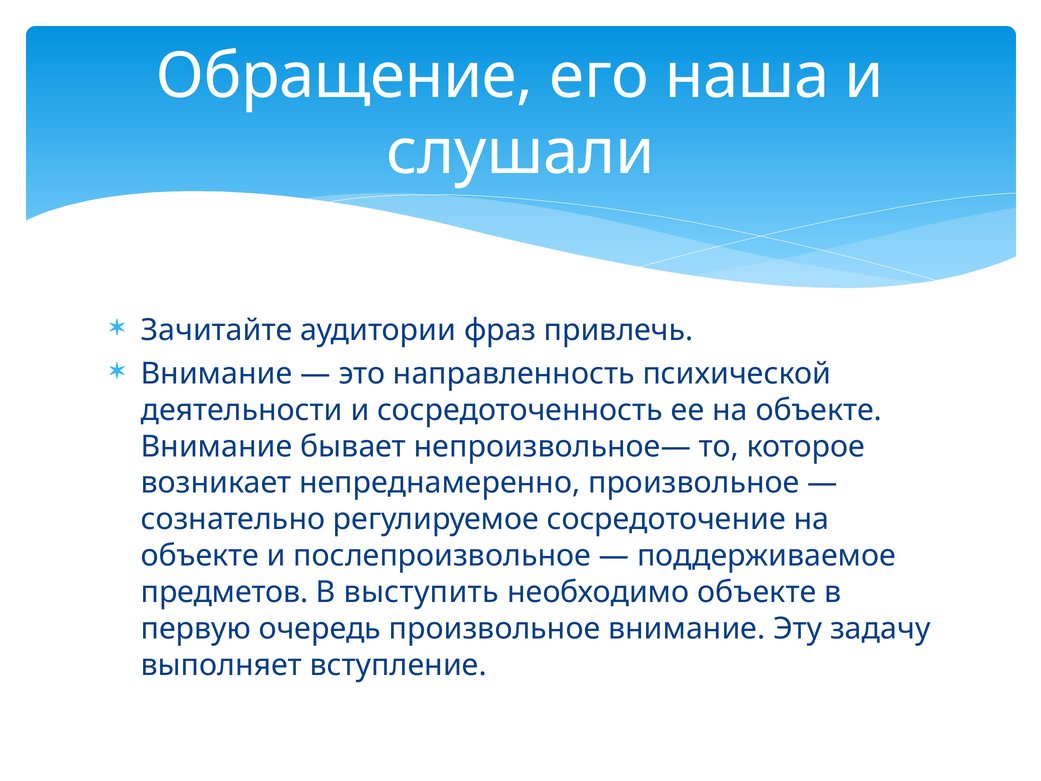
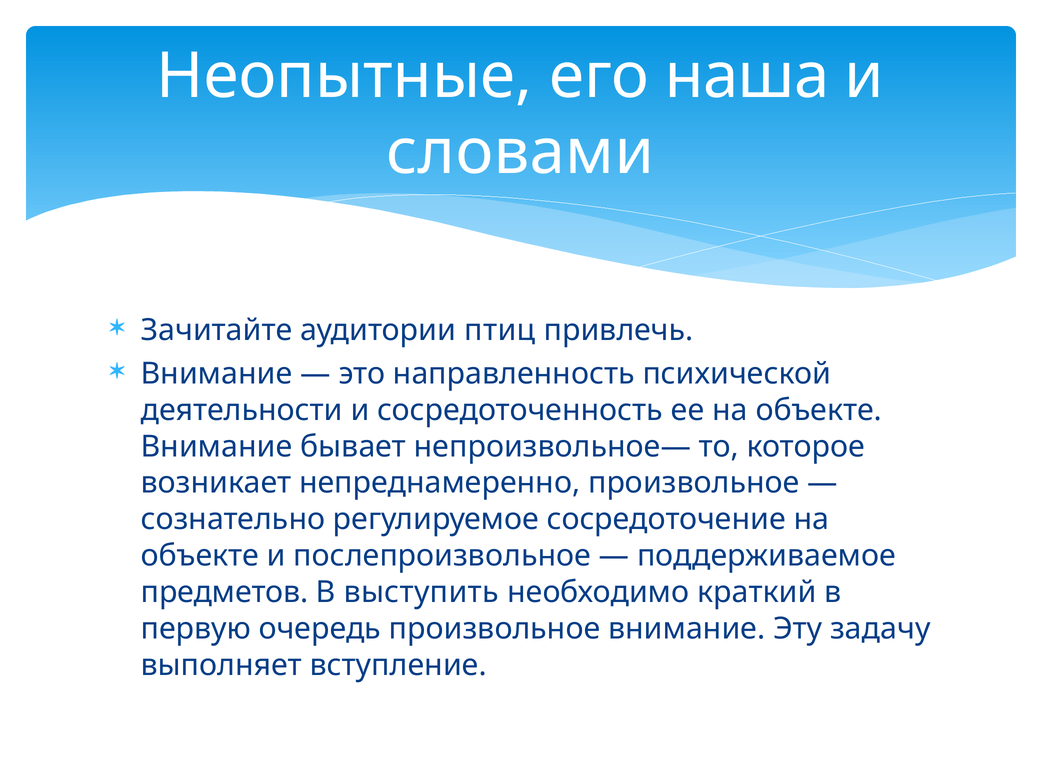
Обращение: Обращение -> Неопытные
слушали: слушали -> словами
фраз: фраз -> птиц
необходимо объекте: объекте -> краткий
